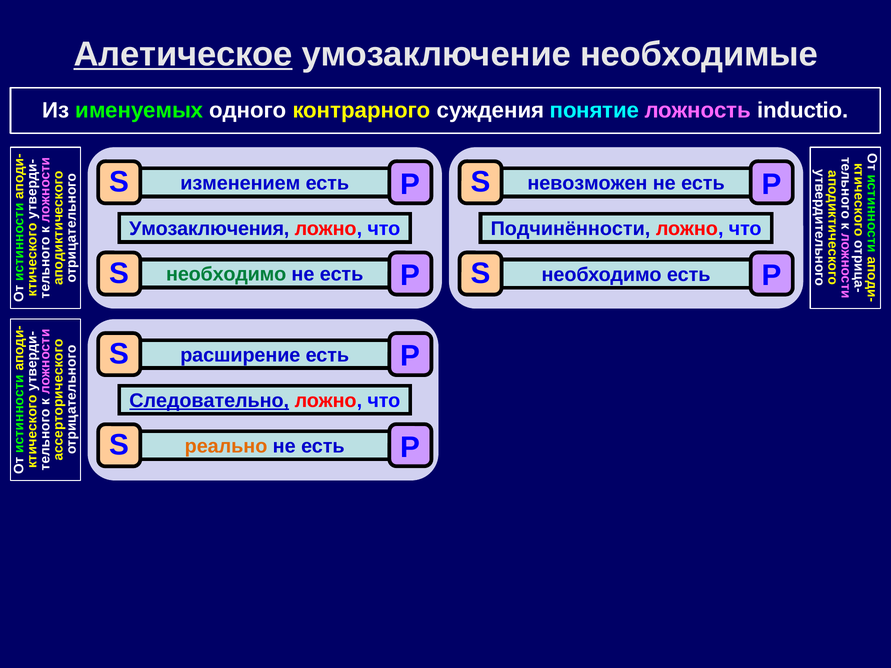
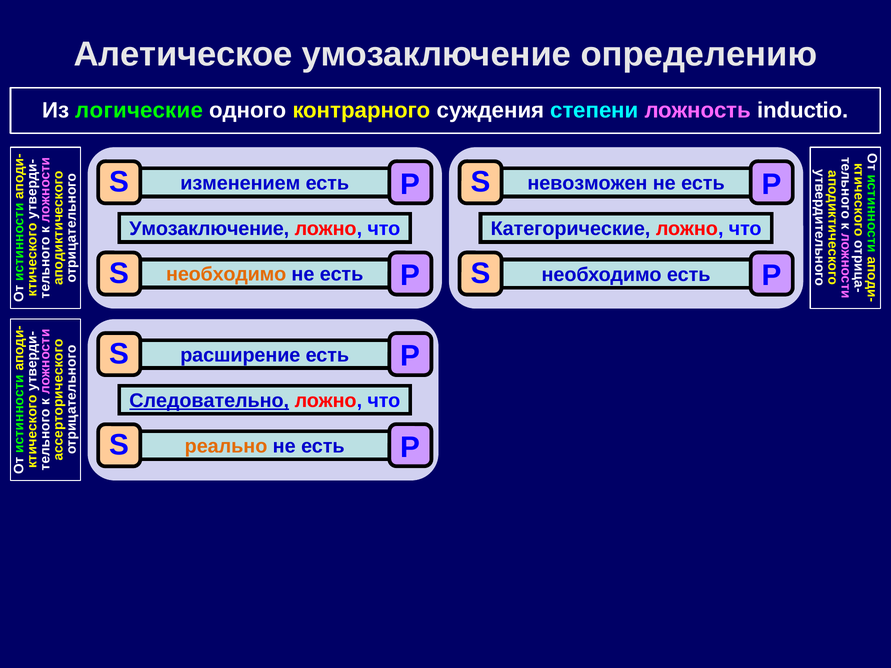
Алетическое underline: present -> none
необходимые: необходимые -> определению
именуемых: именуемых -> логические
понятие: понятие -> степени
Умозаключения at (209, 229): Умозаключения -> Умозаключение
Подчинённости: Подчинённости -> Категорические
необходимо at (226, 274) colour: green -> orange
